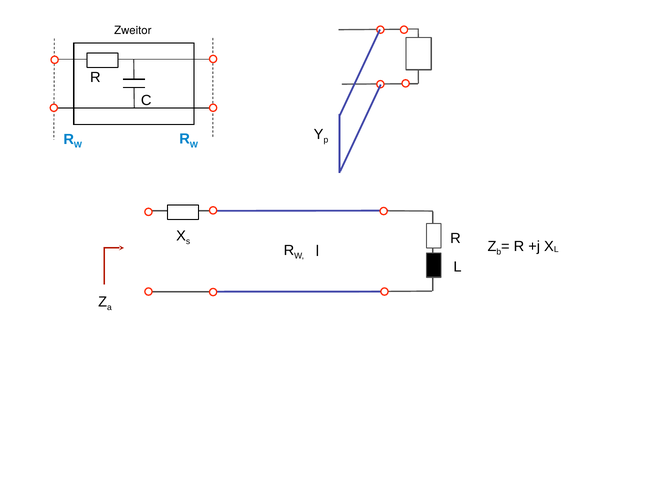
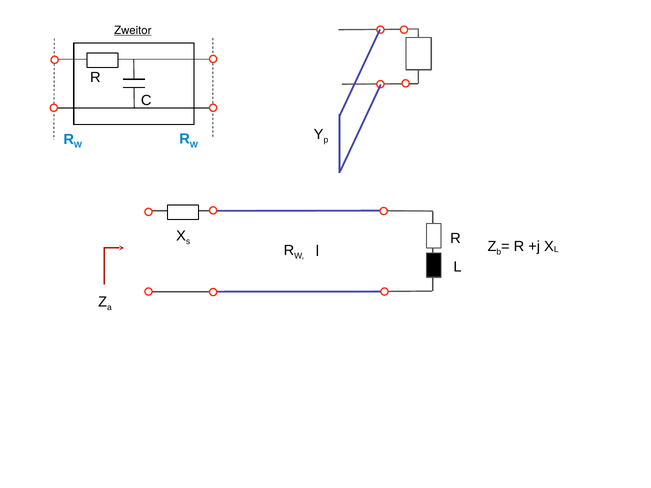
Zweitor underline: none -> present
